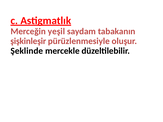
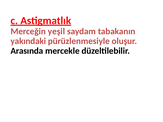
şişkinleşir: şişkinleşir -> yakındaki
Şeklinde: Şeklinde -> Arasında
